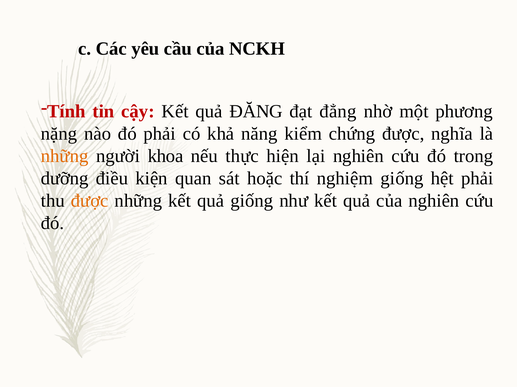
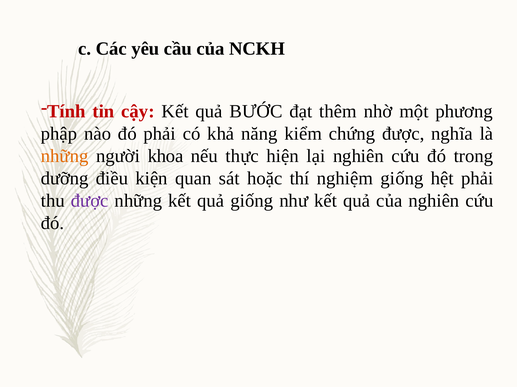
ĐĂNG: ĐĂNG -> BƯỚC
đẳng: đẳng -> thêm
nặng: nặng -> phập
được at (90, 201) colour: orange -> purple
